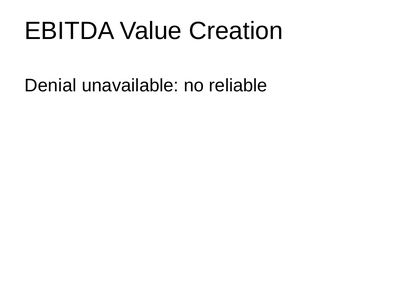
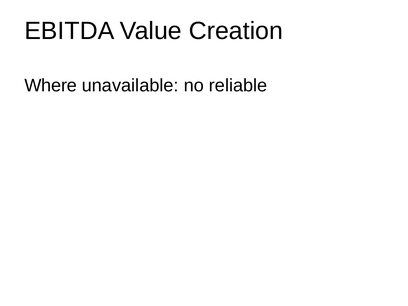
Denial: Denial -> Where
